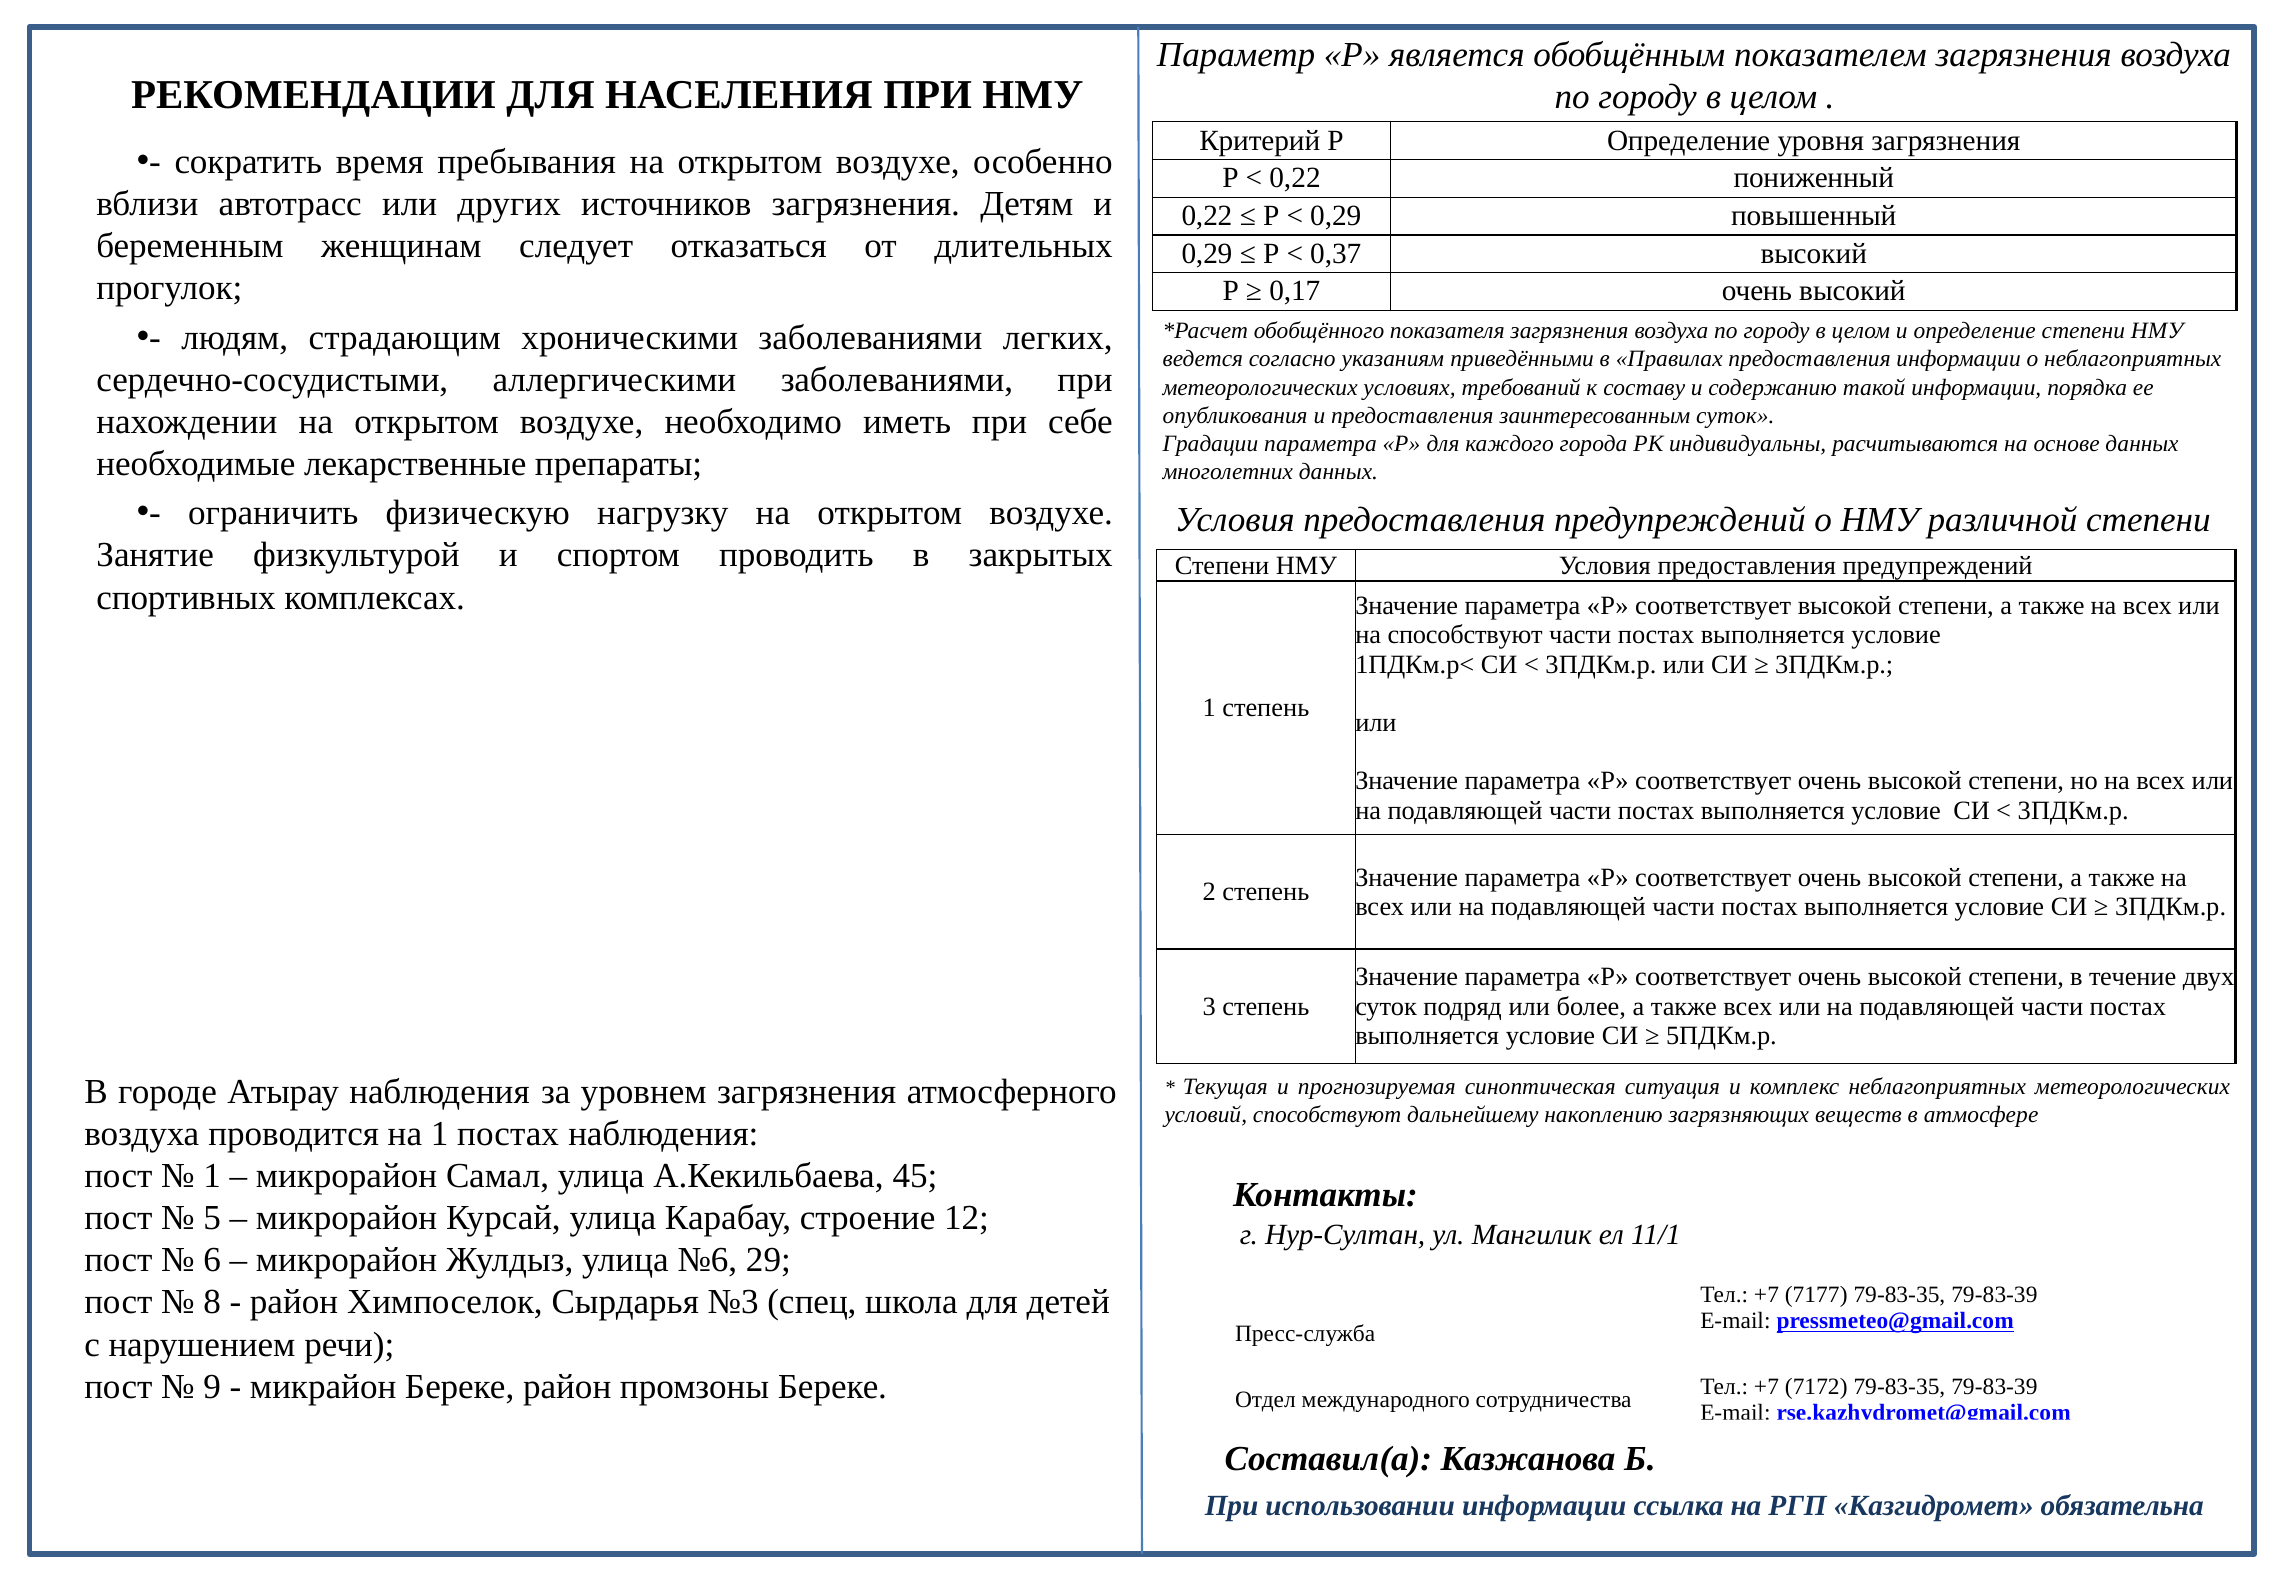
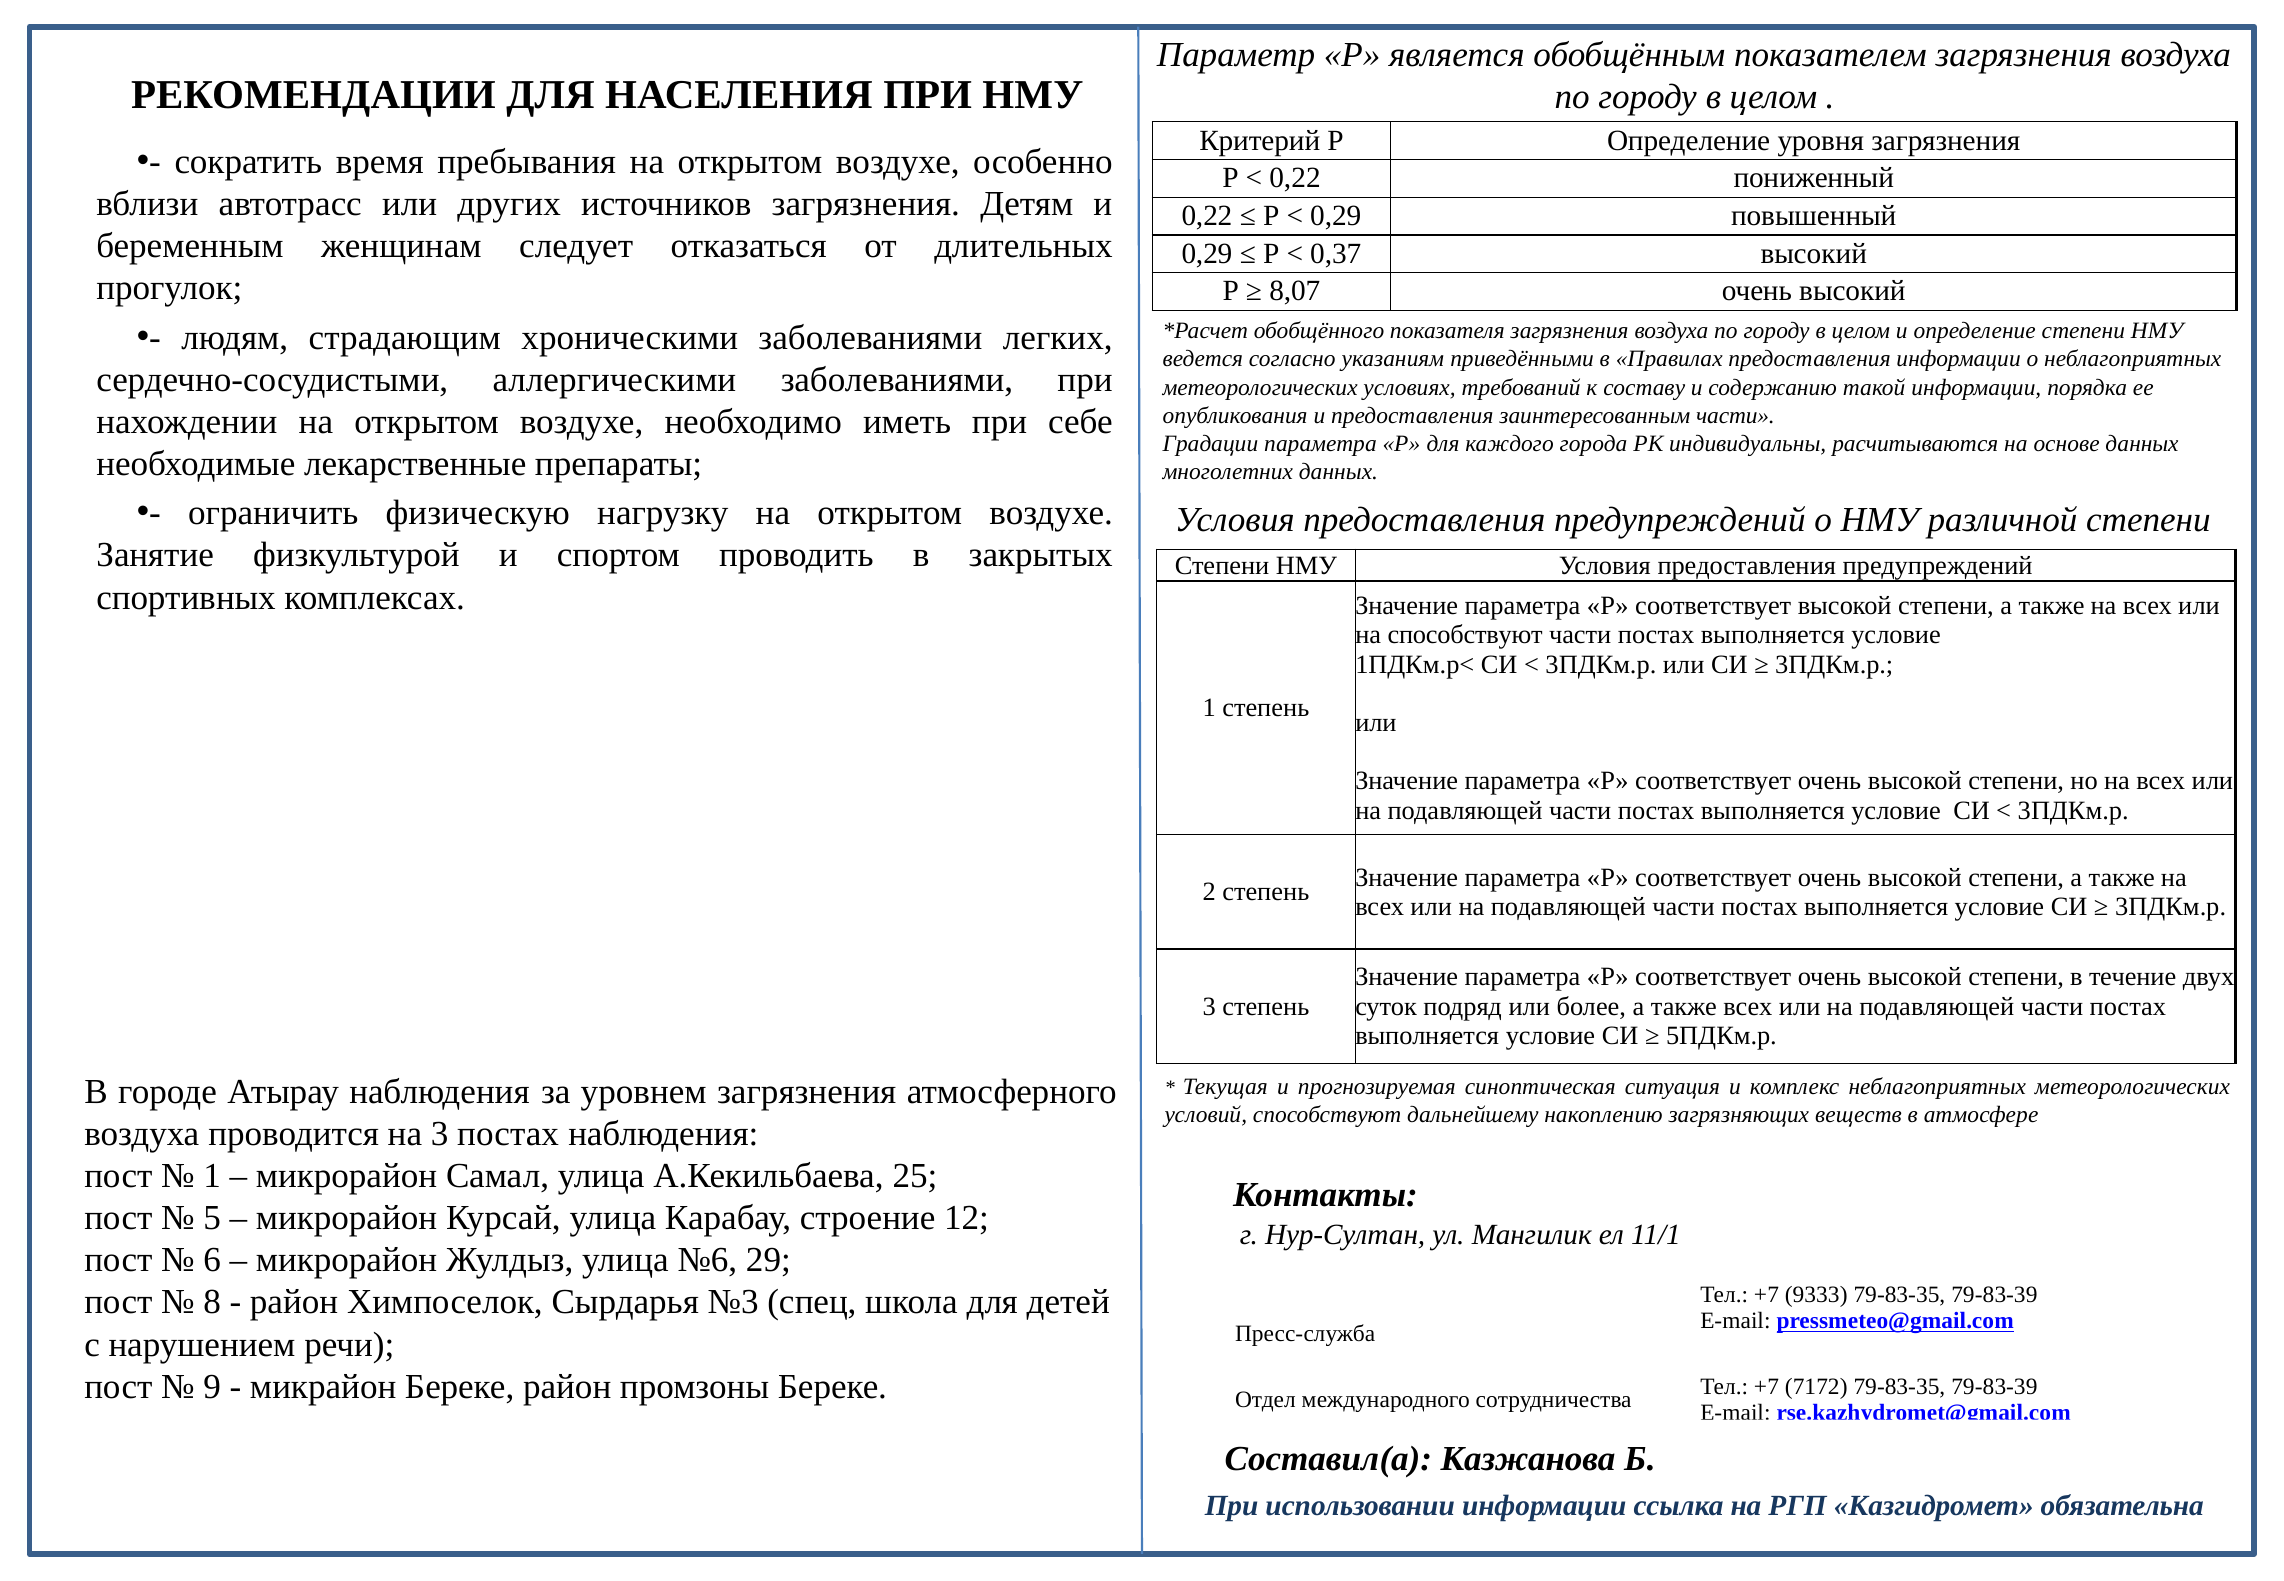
0,17: 0,17 -> 8,07
заинтересованным суток: суток -> части
на 1: 1 -> 3
45: 45 -> 25
7177: 7177 -> 9333
